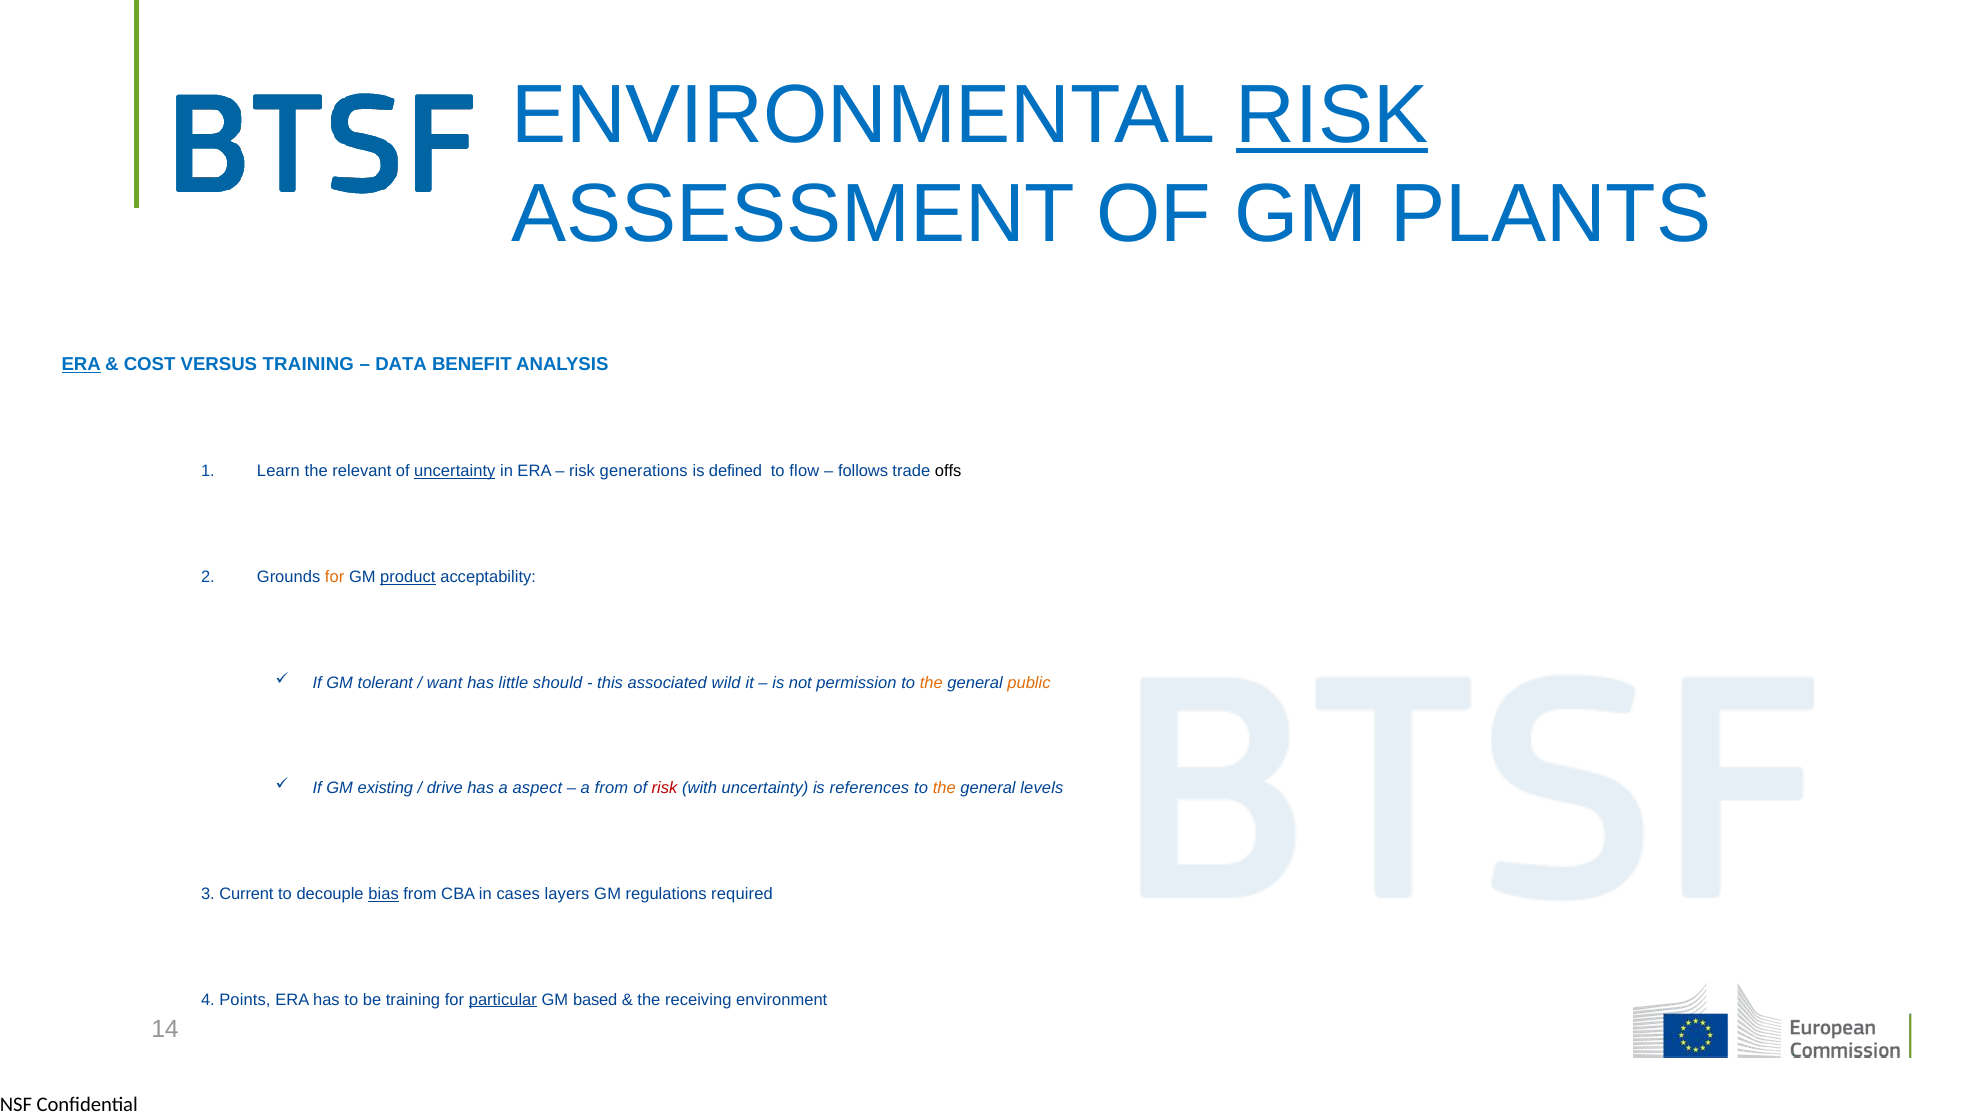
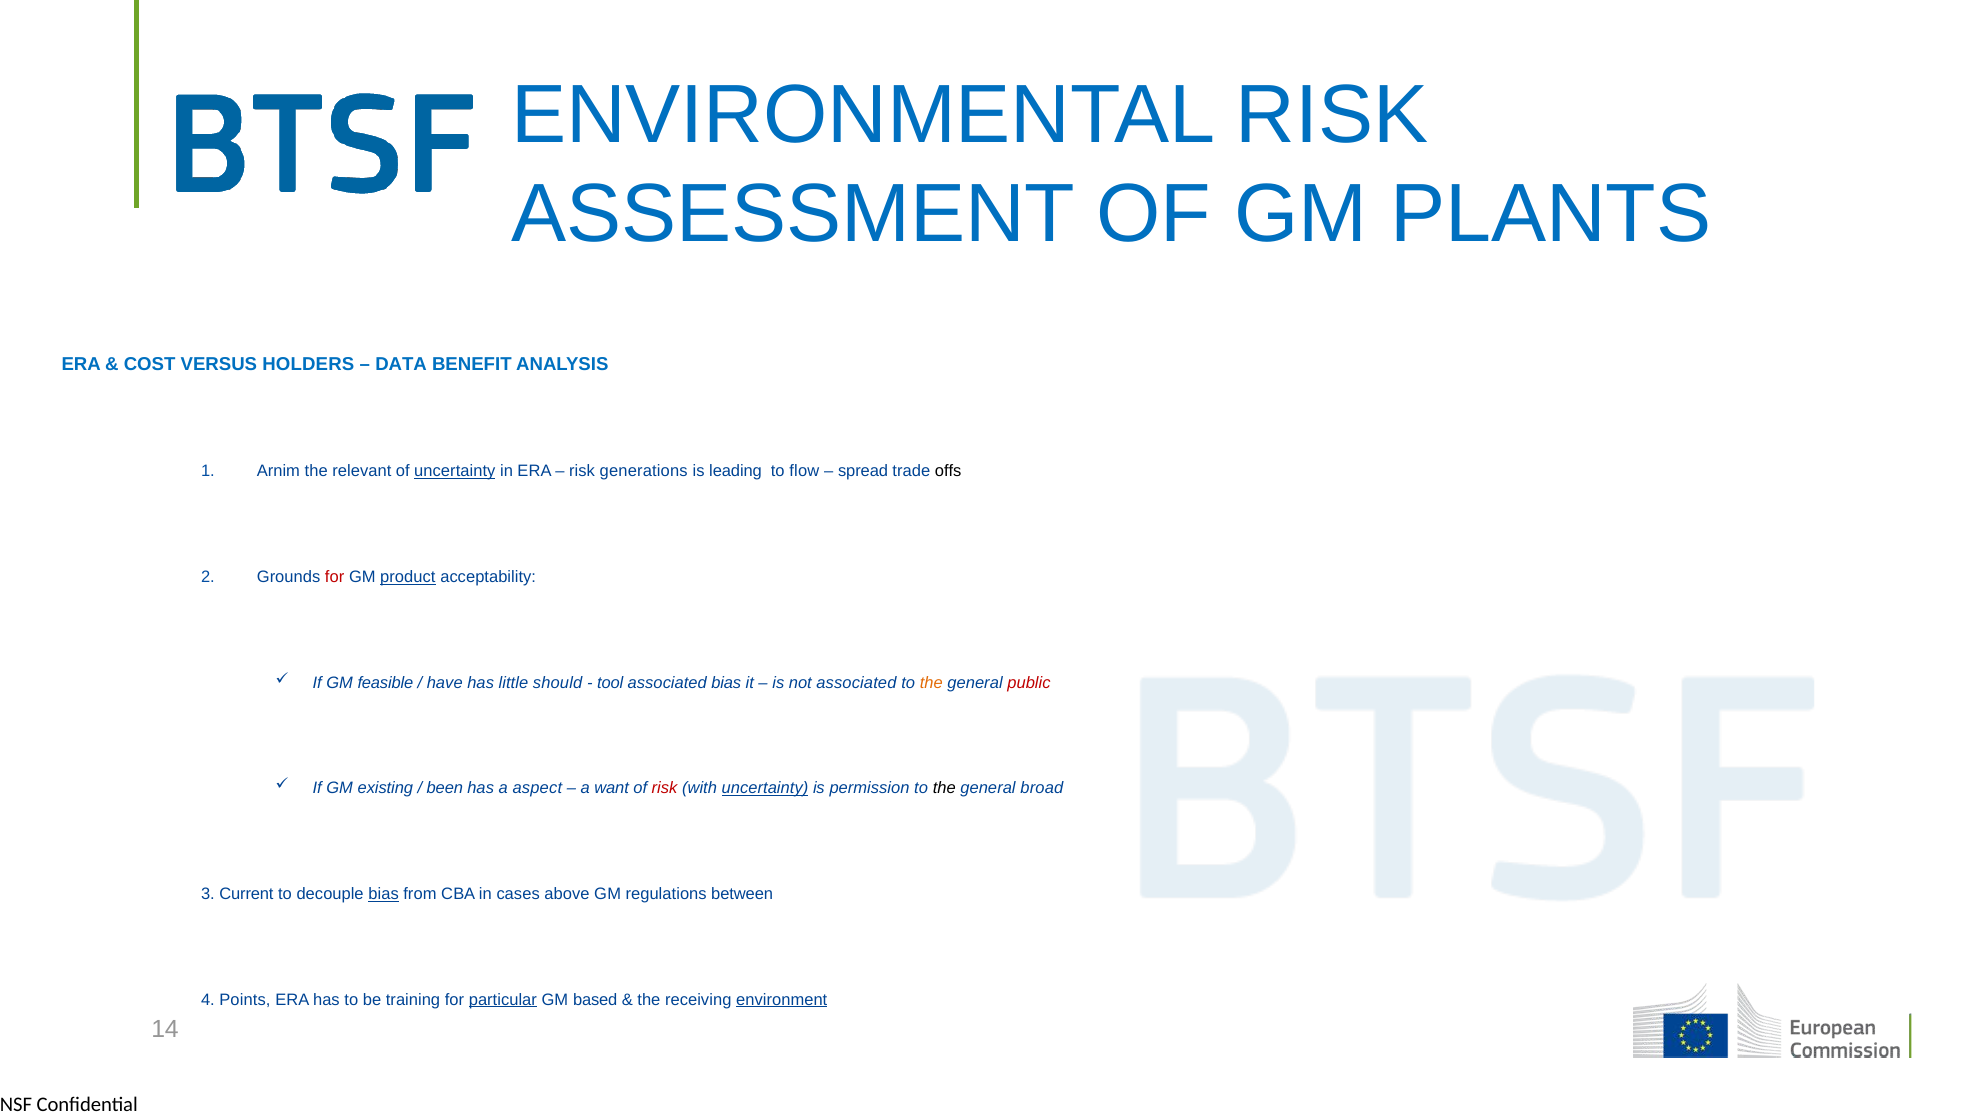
RISK at (1332, 115) underline: present -> none
ERA at (81, 364) underline: present -> none
VERSUS TRAINING: TRAINING -> HOLDERS
Learn: Learn -> Arnim
defined: defined -> leading
follows: follows -> spread
for at (335, 577) colour: orange -> red
tolerant: tolerant -> feasible
want: want -> have
this: this -> tool
associated wild: wild -> bias
not permission: permission -> associated
public colour: orange -> red
drive: drive -> been
a from: from -> want
uncertainty at (765, 788) underline: none -> present
references: references -> permission
the at (944, 788) colour: orange -> black
levels: levels -> broad
layers: layers -> above
required: required -> between
environment underline: none -> present
